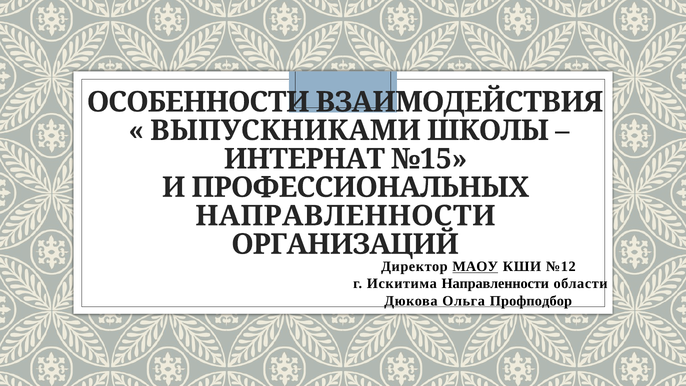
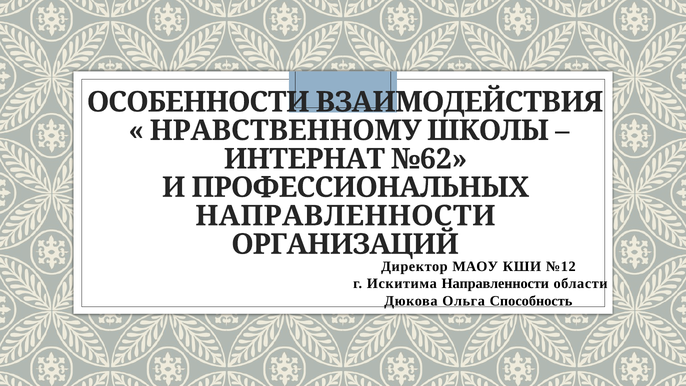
ВЫПУСКНИКАМИ: ВЫПУСКНИКАМИ -> НРАВСТВЕННОМУ
№15: №15 -> №62
МАОУ underline: present -> none
Профподбор: Профподбор -> Способность
